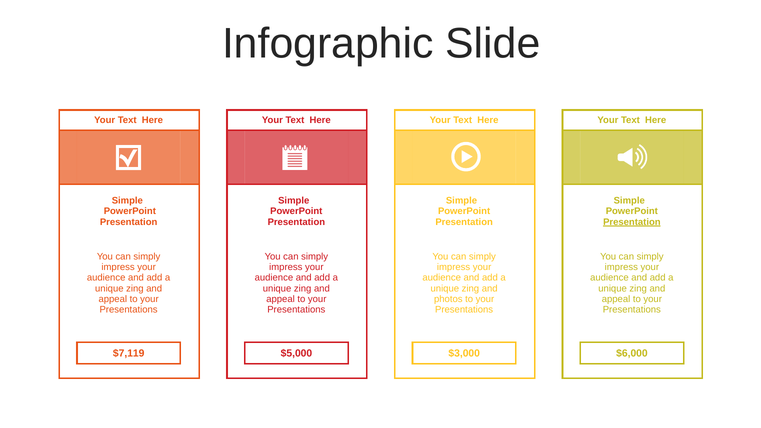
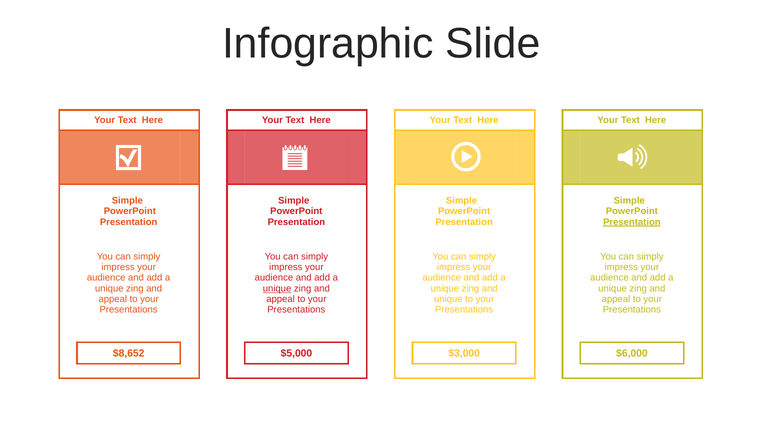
unique at (277, 289) underline: none -> present
photos at (448, 299): photos -> unique
$7,119: $7,119 -> $8,652
